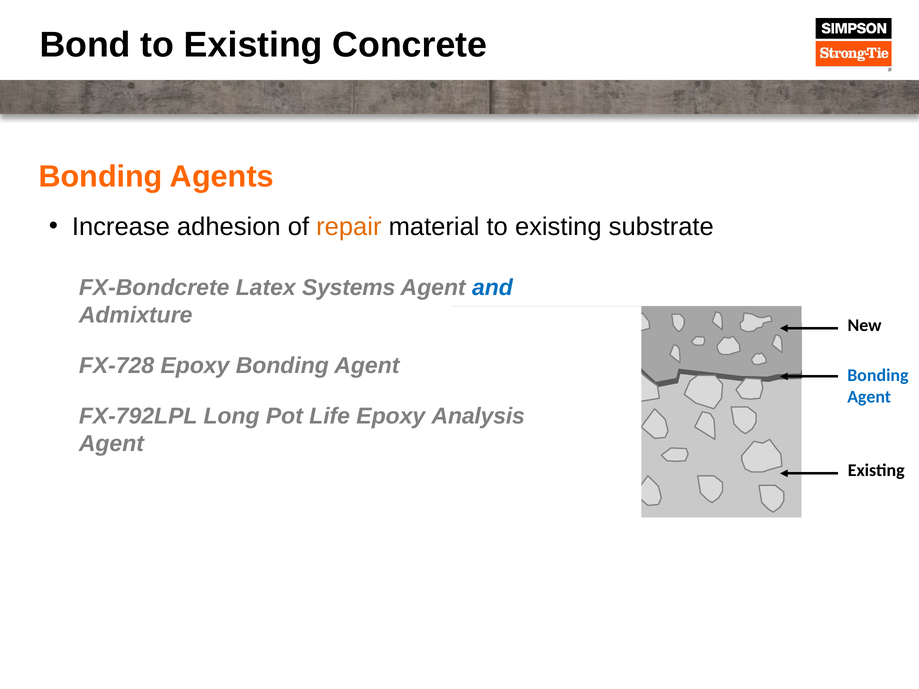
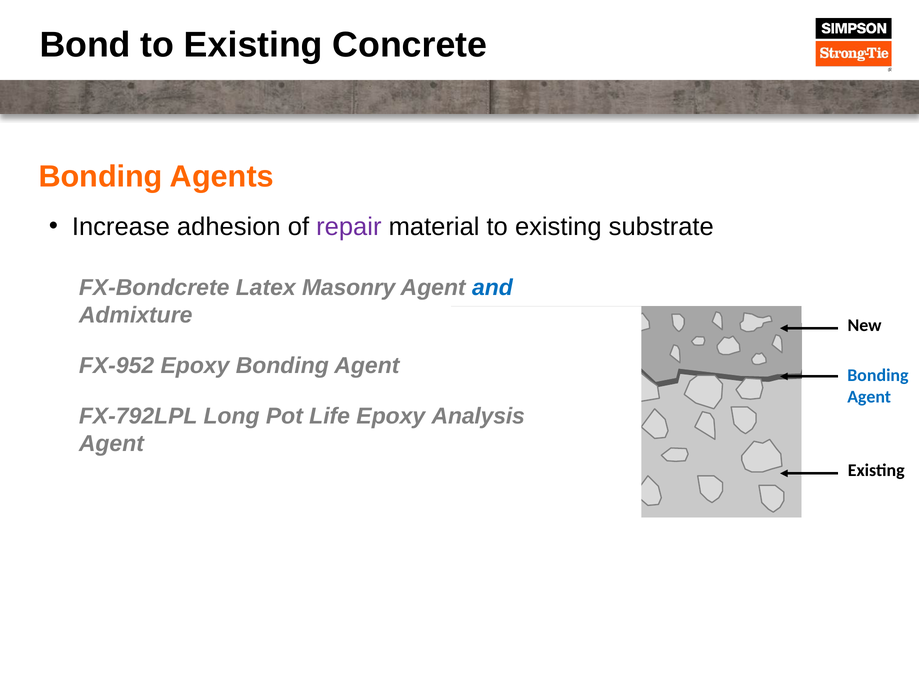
repair colour: orange -> purple
Systems: Systems -> Masonry
FX-728: FX-728 -> FX-952
